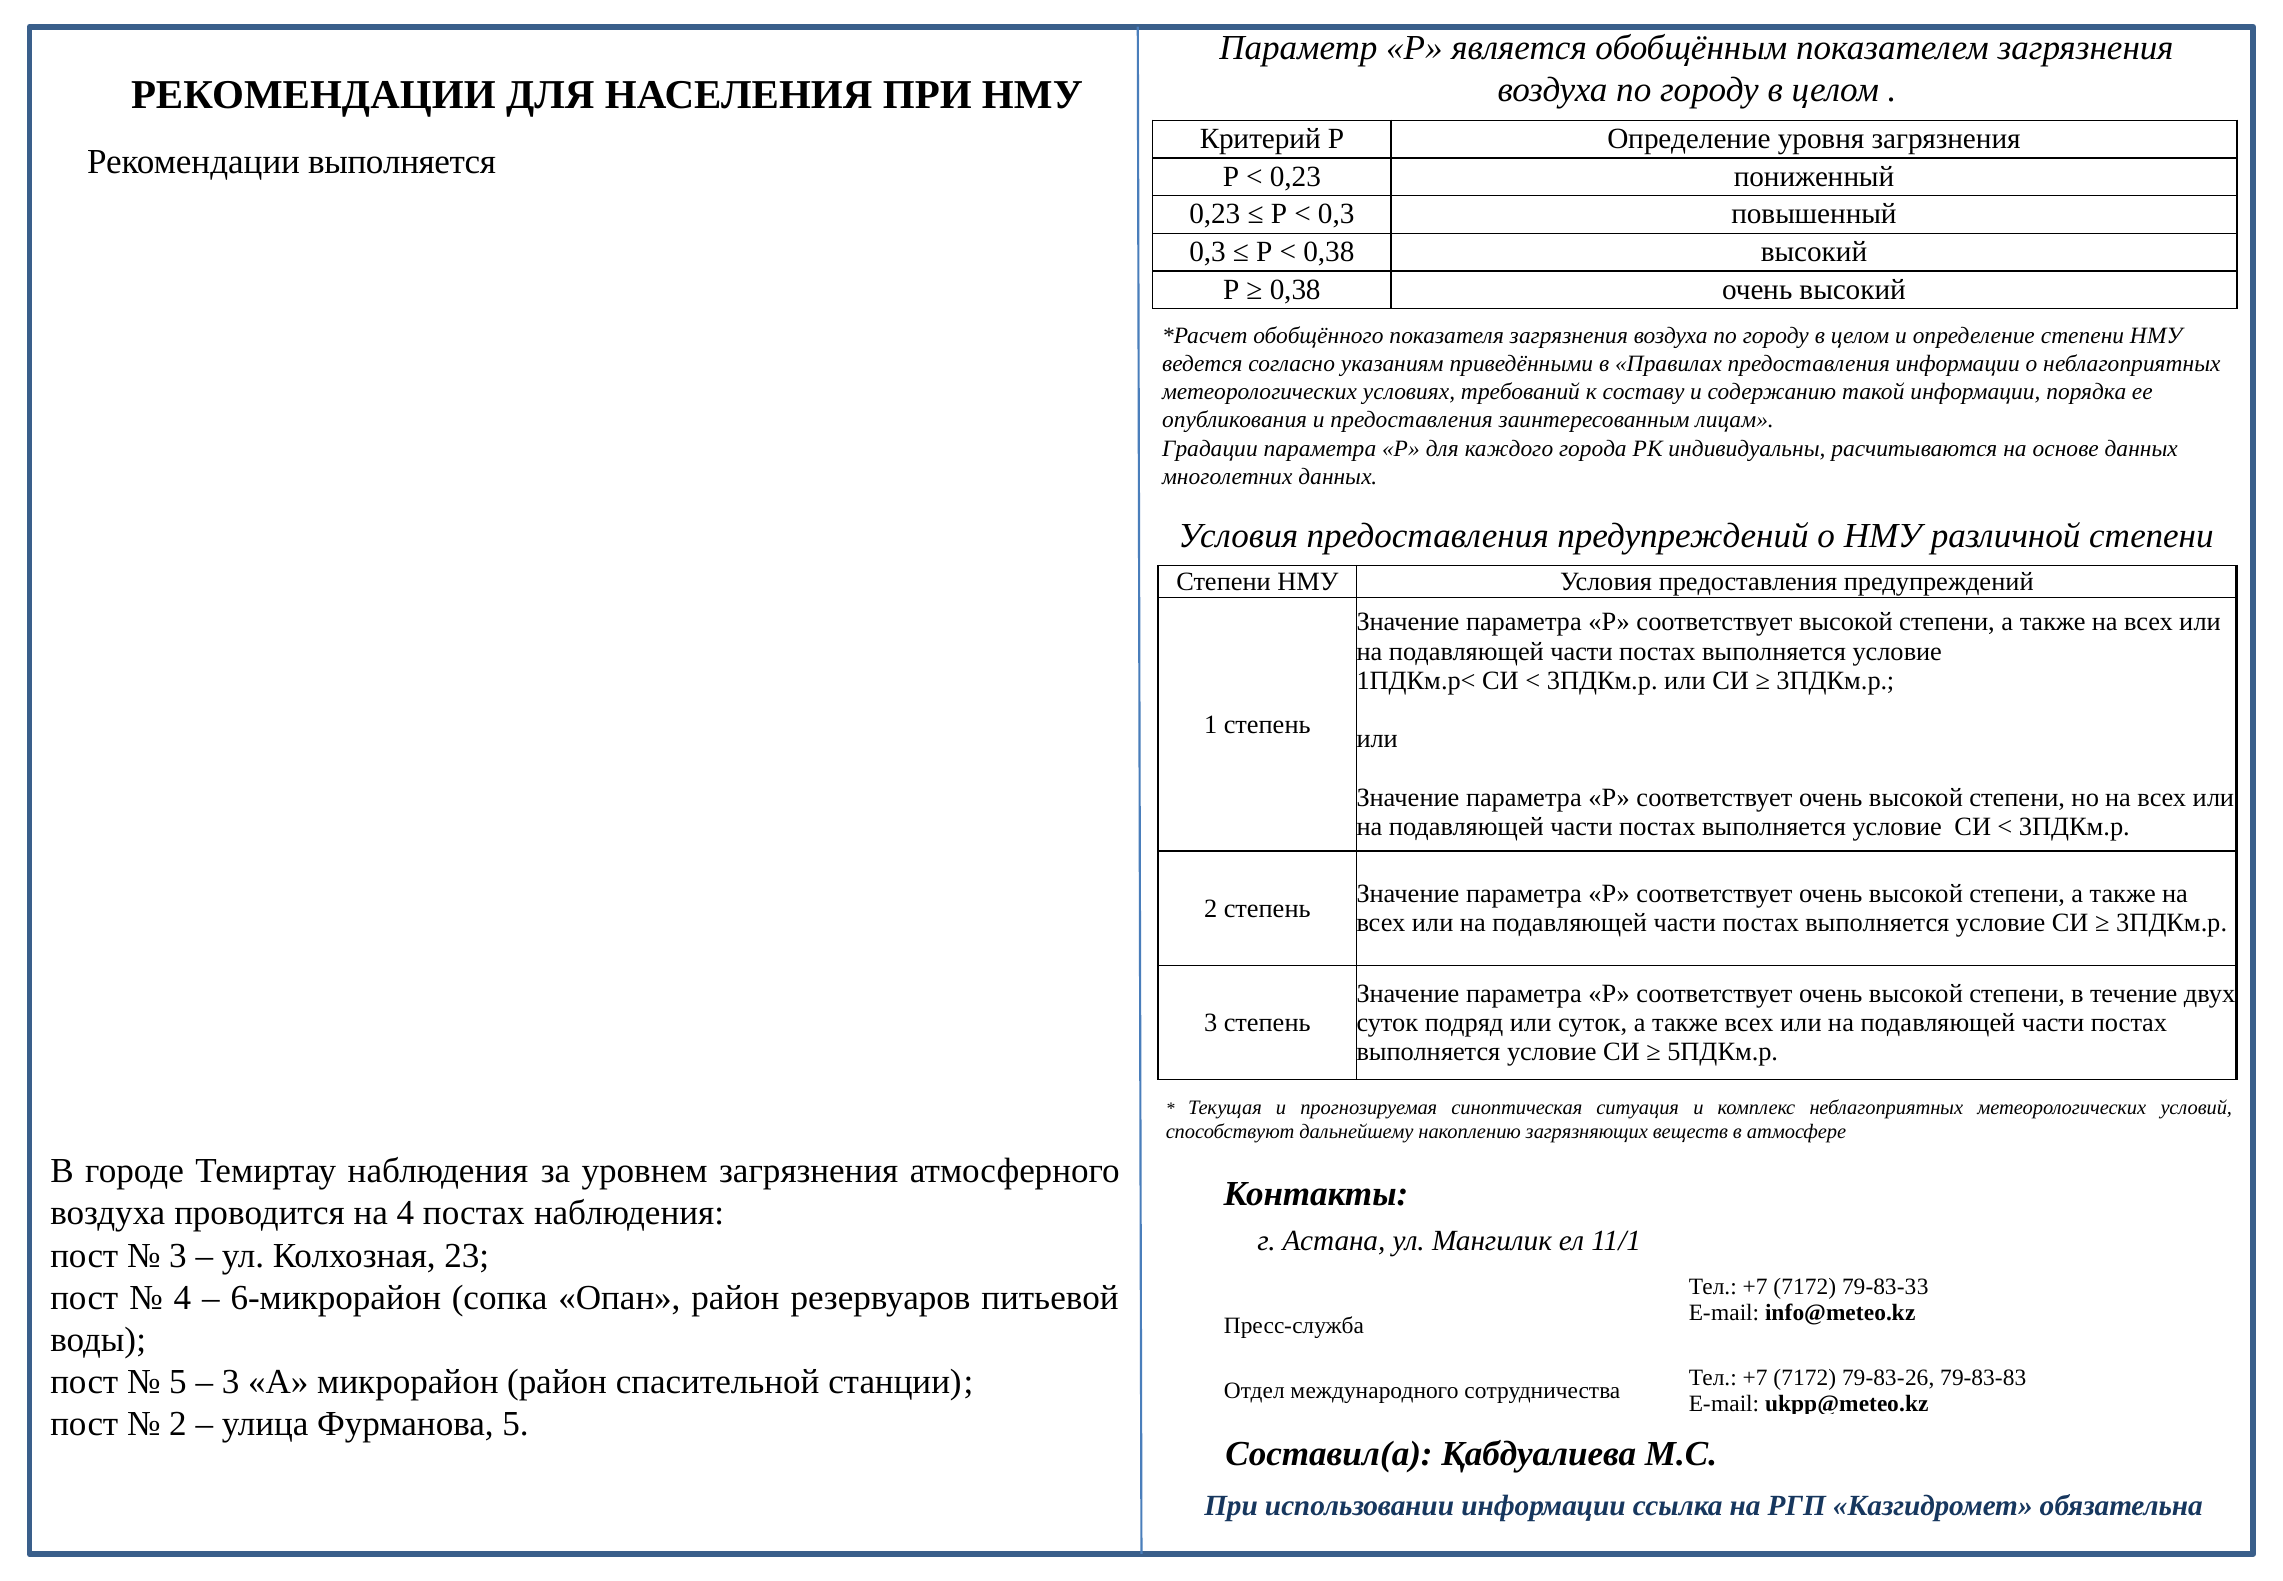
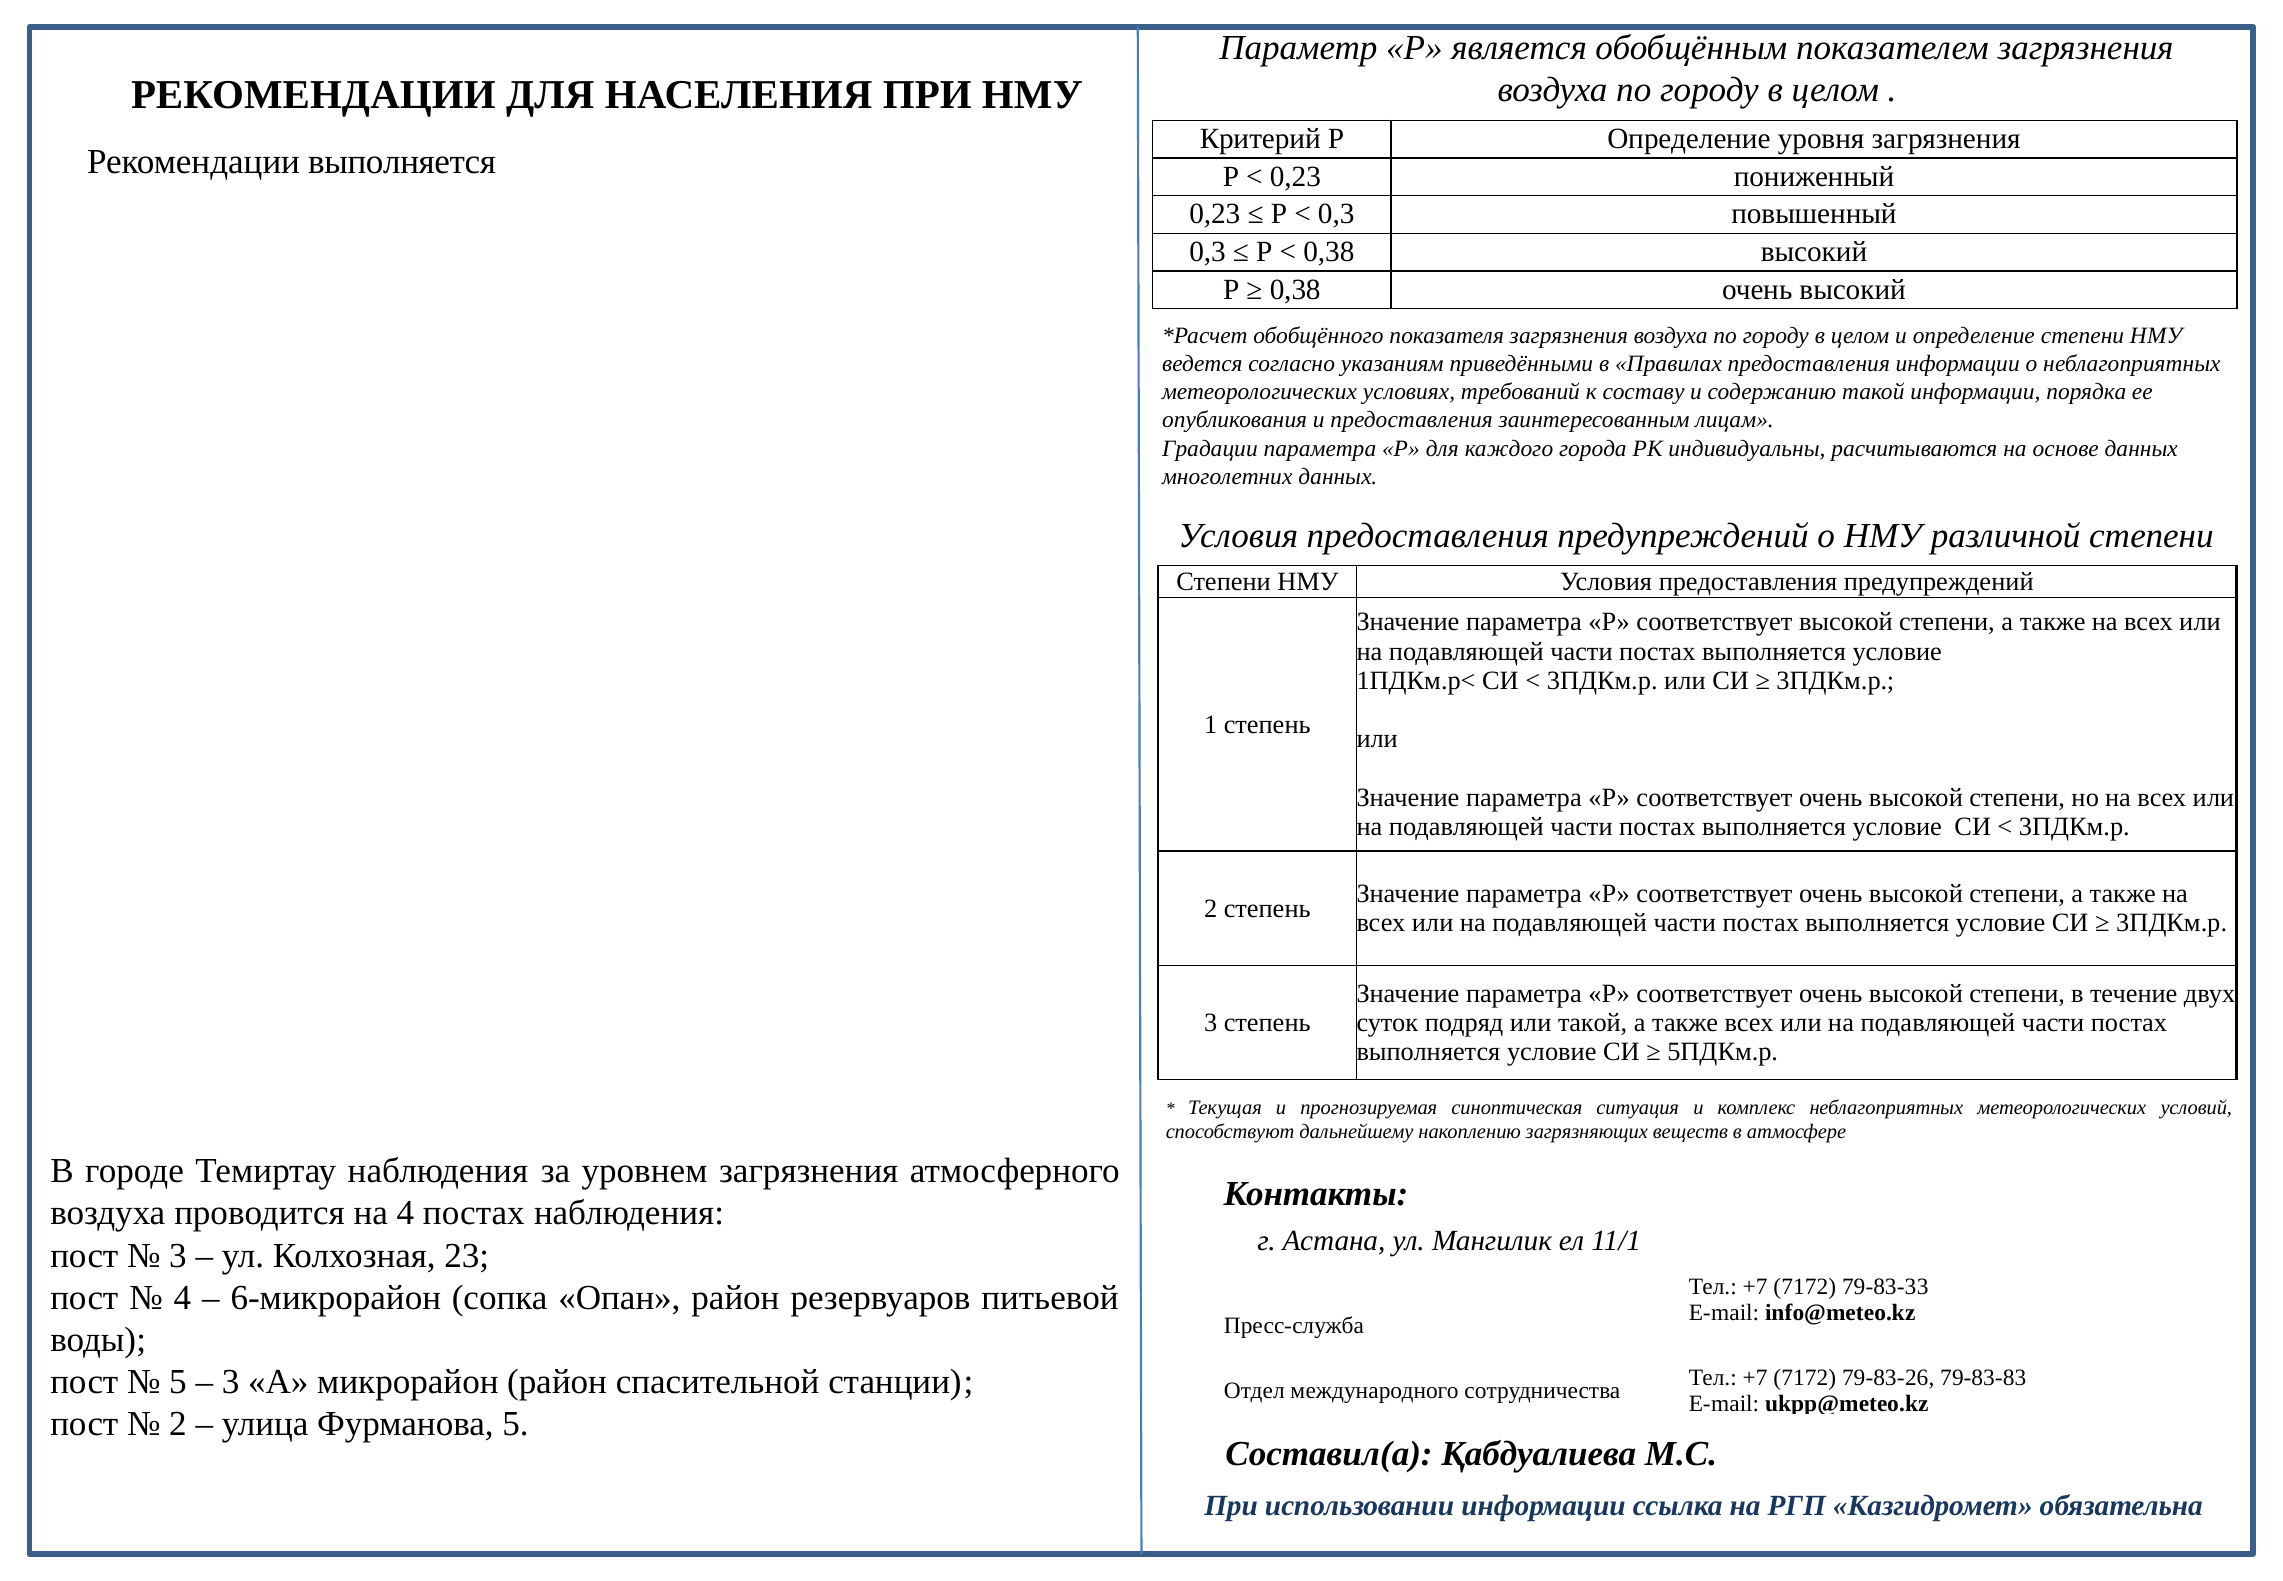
или суток: суток -> такой
